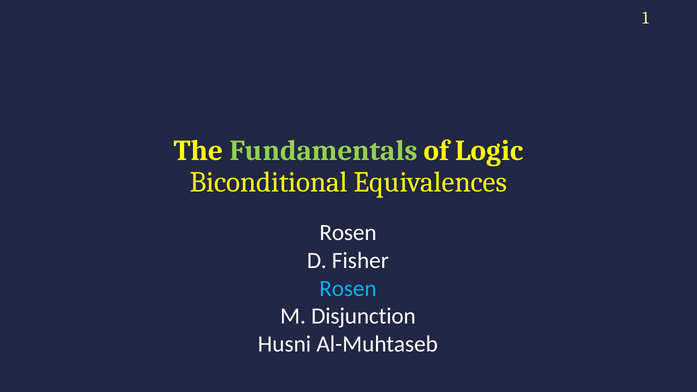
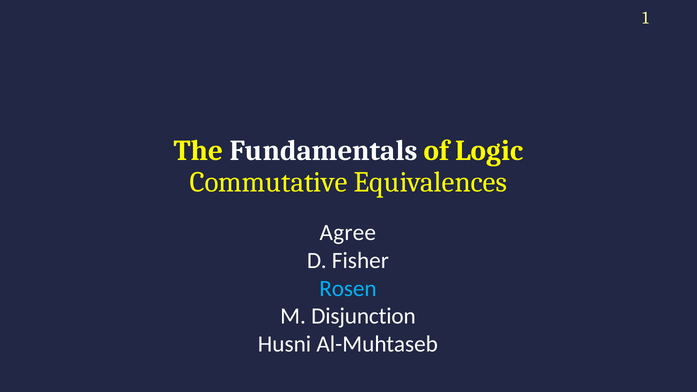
Fundamentals colour: light green -> white
Biconditional: Biconditional -> Commutative
Rosen at (348, 233): Rosen -> Agree
